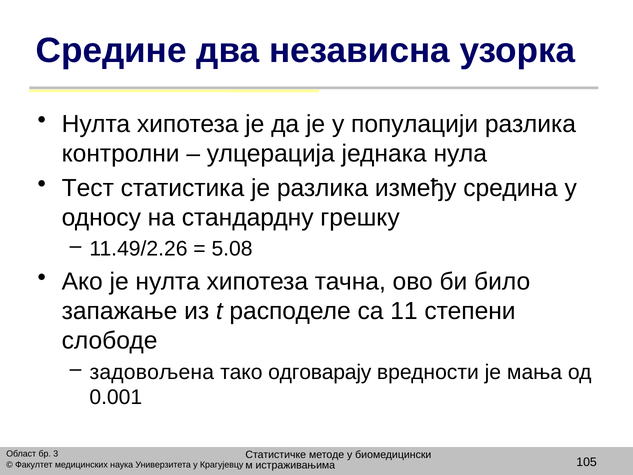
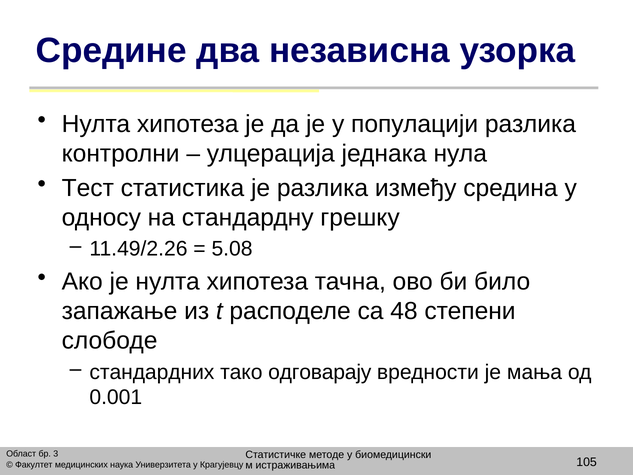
11: 11 -> 48
задовољена: задовољена -> стандардних
